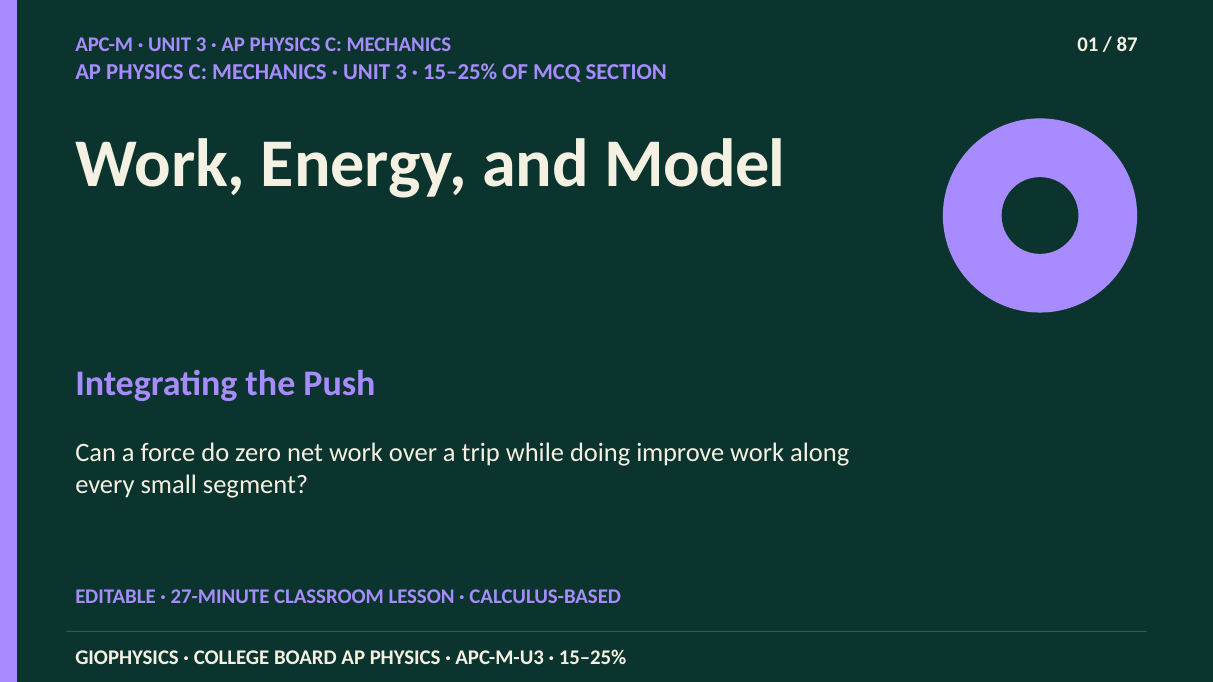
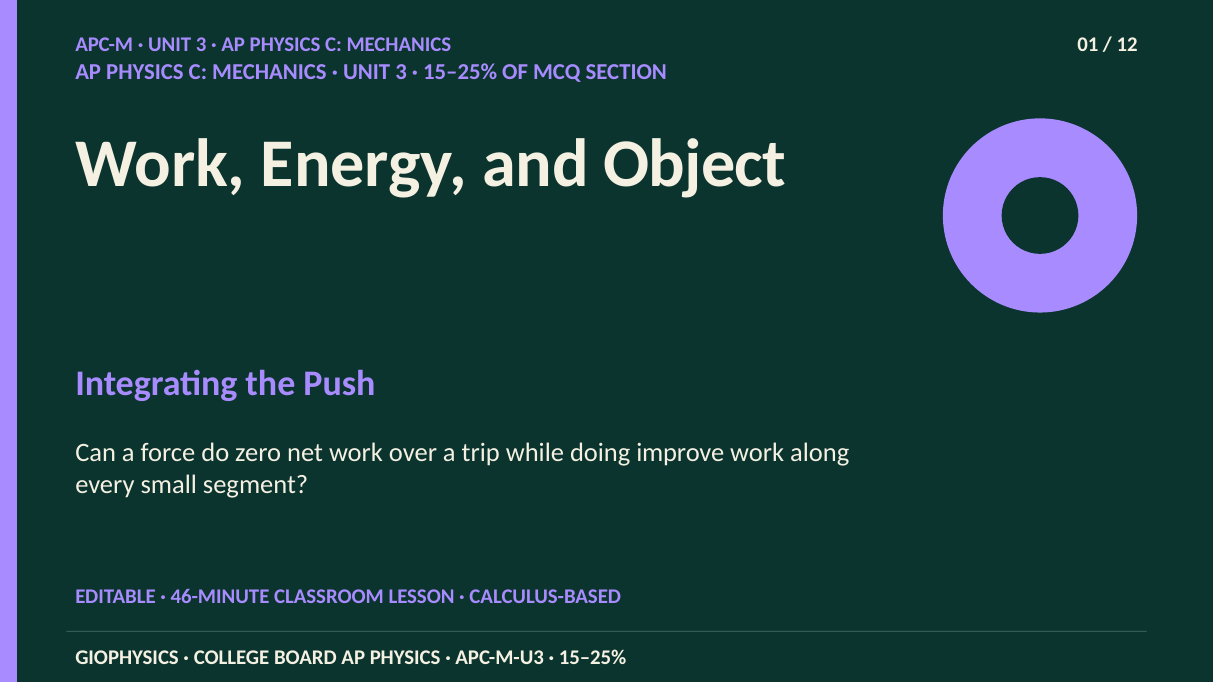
87: 87 -> 12
Model: Model -> Object
27-MINUTE: 27-MINUTE -> 46-MINUTE
